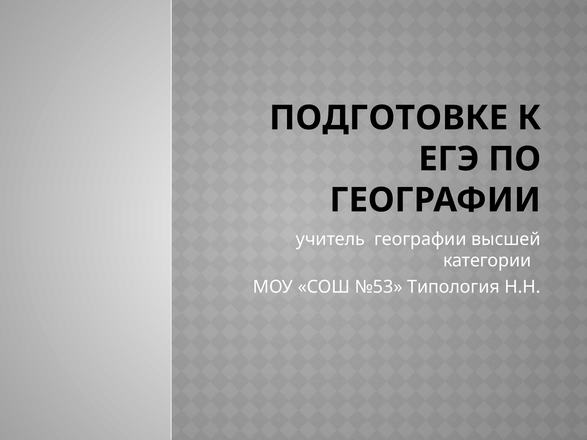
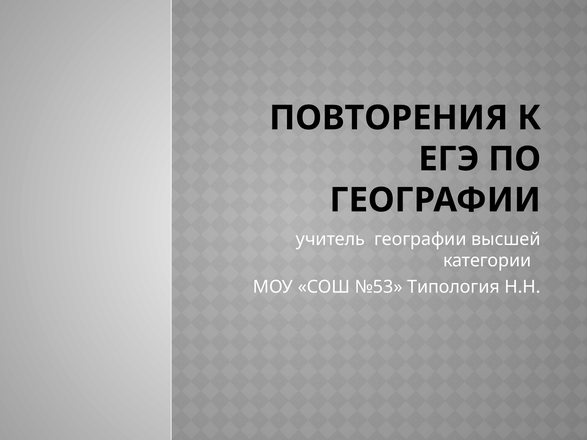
ПОДГОТОВКЕ: ПОДГОТОВКЕ -> ПОВТОРЕНИЯ
